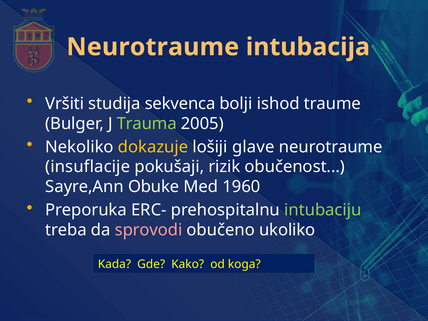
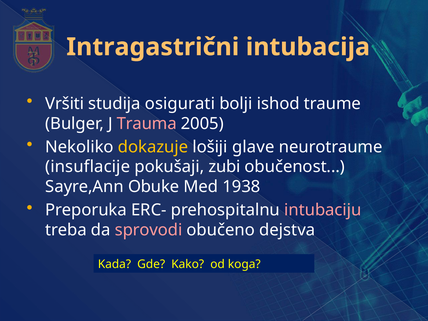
Neurotraume at (153, 47): Neurotraume -> Intragastrični
sekvenca: sekvenca -> osigurati
Trauma colour: light green -> pink
rizik: rizik -> zubi
1960: 1960 -> 1938
intubaciju colour: light green -> pink
ukoliko: ukoliko -> dejstva
